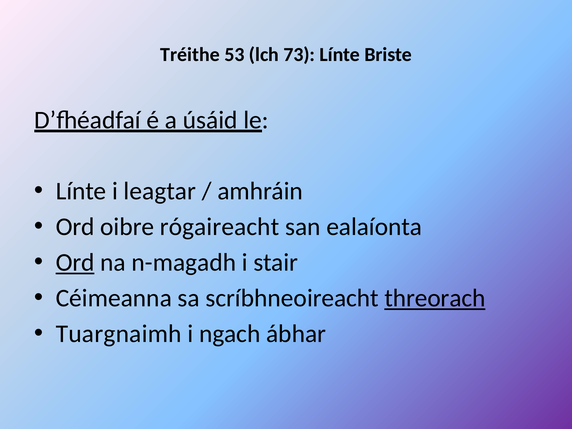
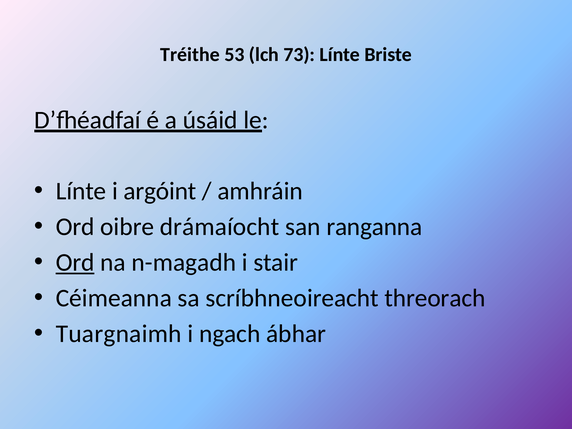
leagtar: leagtar -> argóint
rógaireacht: rógaireacht -> drámaíocht
ealaíonta: ealaíonta -> ranganna
threorach underline: present -> none
